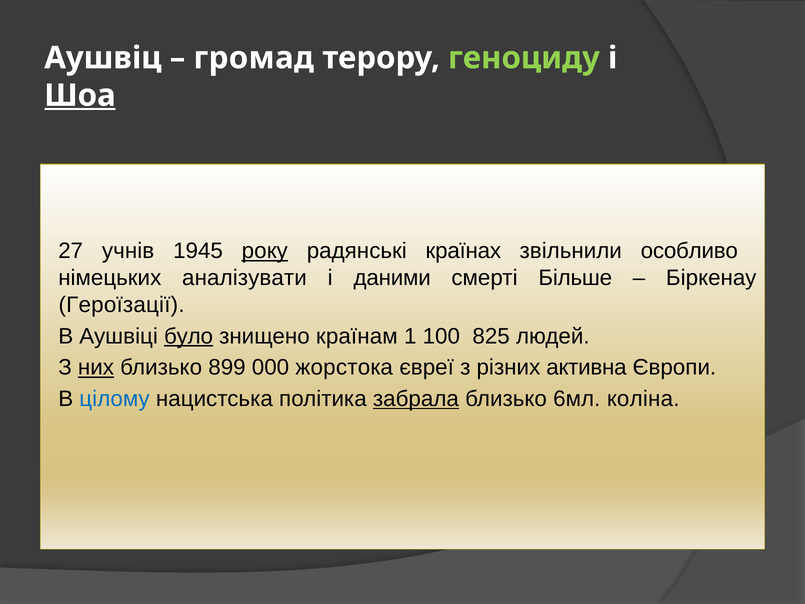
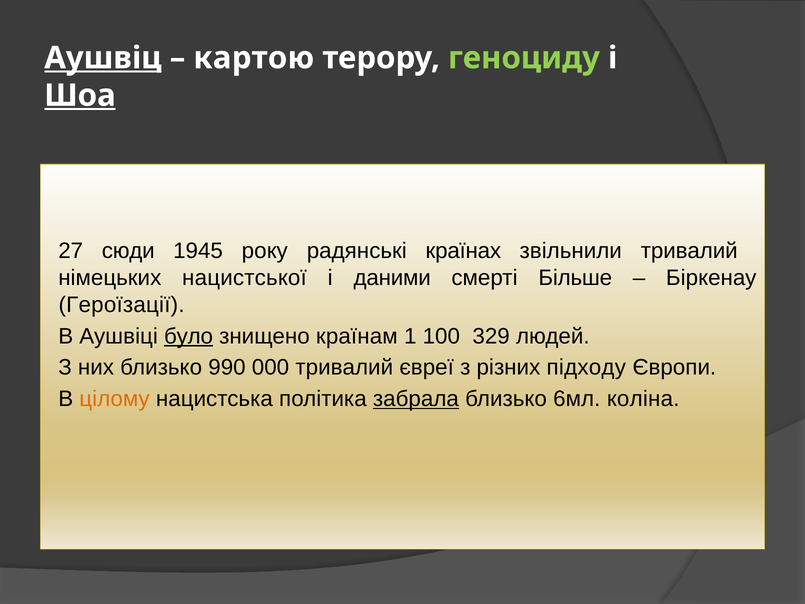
Аушвіц underline: none -> present
громад: громад -> картою
учнів: учнів -> сюди
року underline: present -> none
звільнили особливо: особливо -> тривалий
аналізувати: аналізувати -> нацистської
825: 825 -> 329
них underline: present -> none
899: 899 -> 990
000 жорстока: жорстока -> тривалий
активна: активна -> підходу
цілому colour: blue -> orange
